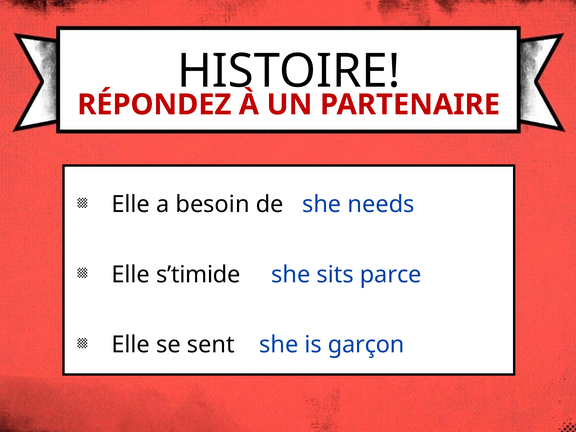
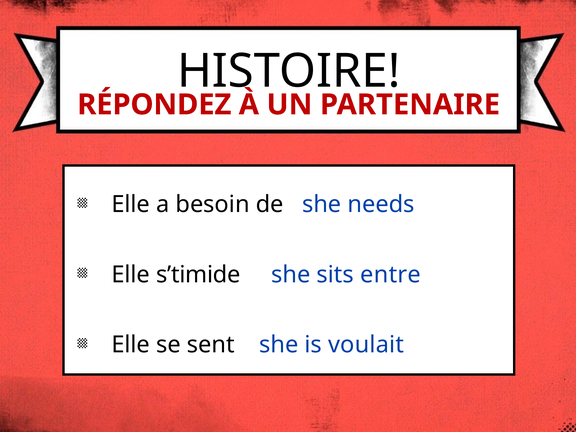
parce: parce -> entre
garçon: garçon -> voulait
